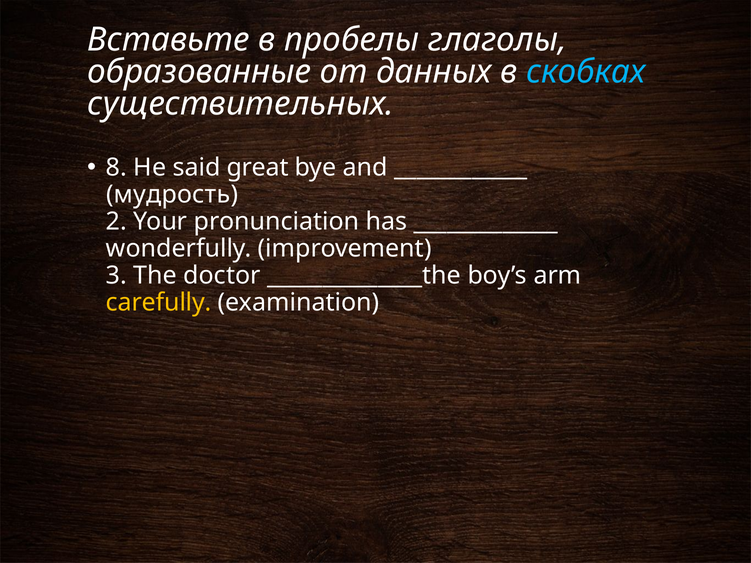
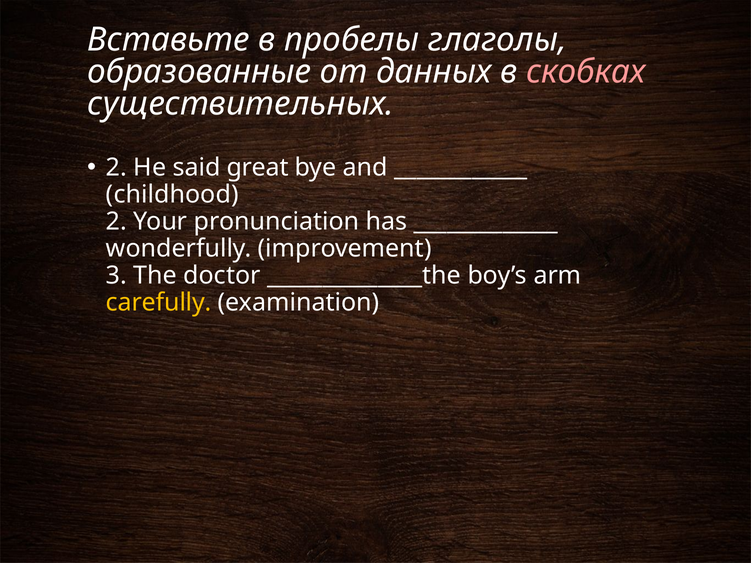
скобках colour: light blue -> pink
8 at (117, 167): 8 -> 2
мудрость: мудрость -> childhood
